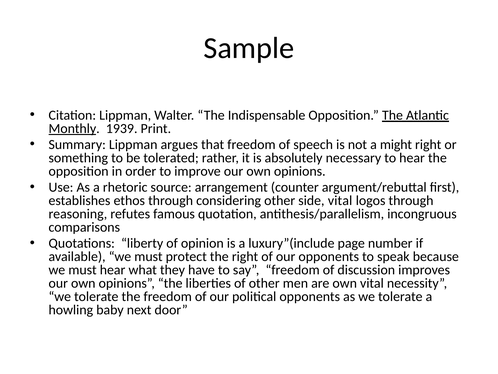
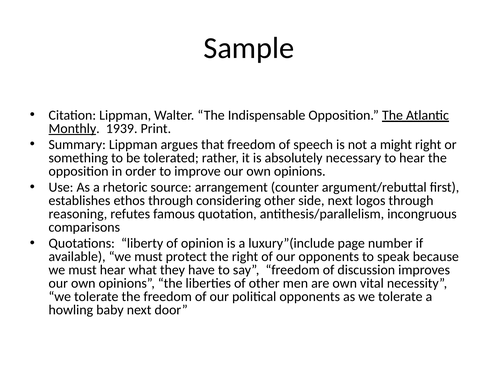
side vital: vital -> next
